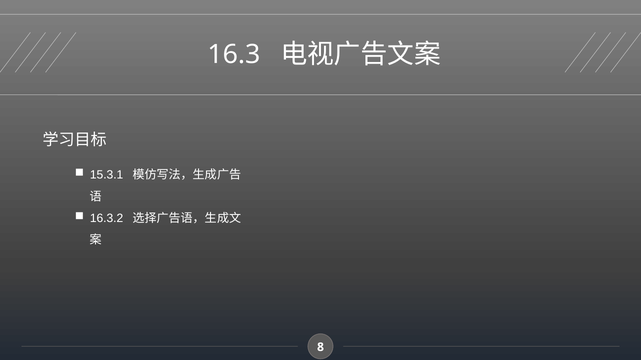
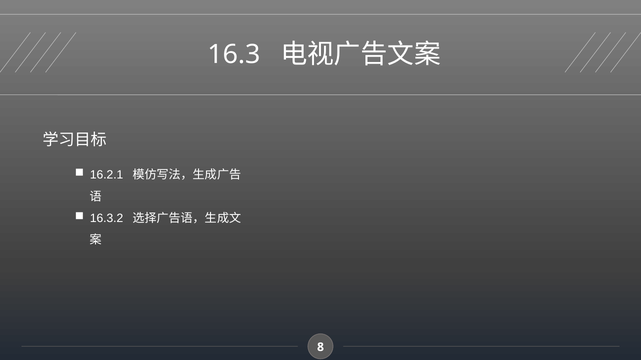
15.3.1: 15.3.1 -> 16.2.1
